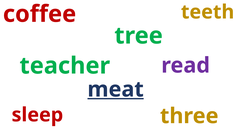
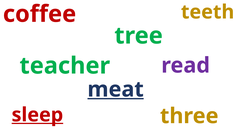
sleep underline: none -> present
